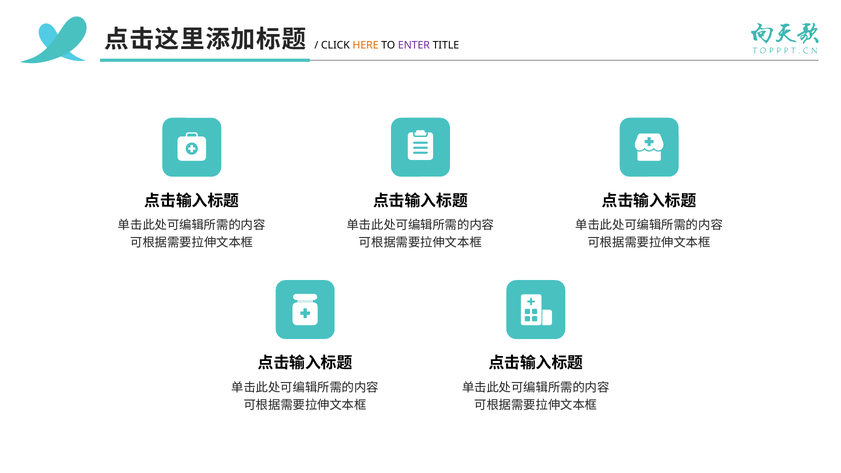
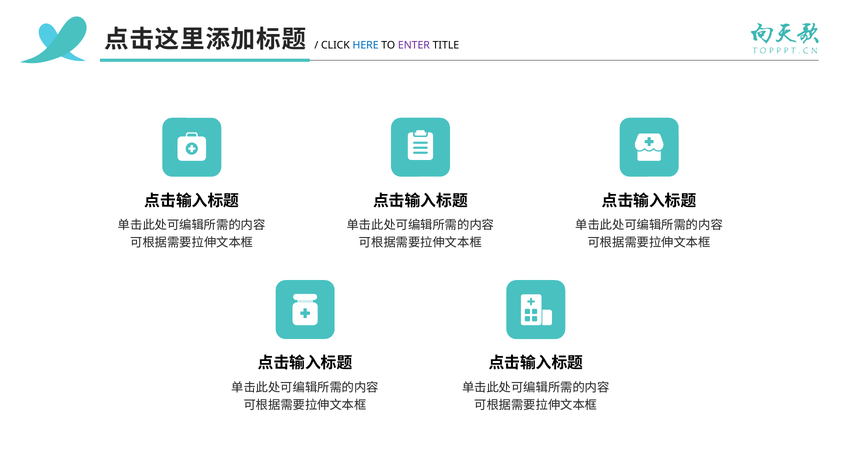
HERE colour: orange -> blue
